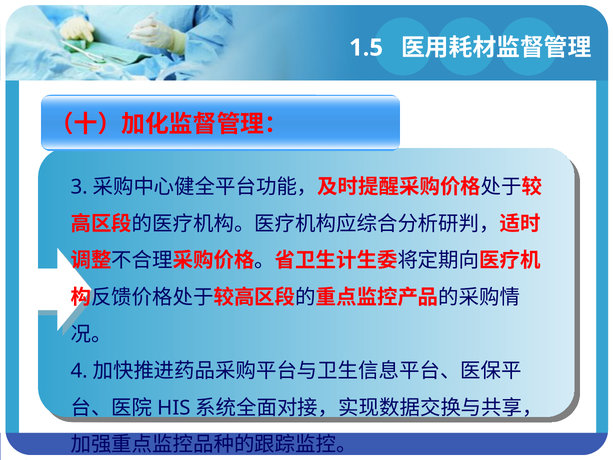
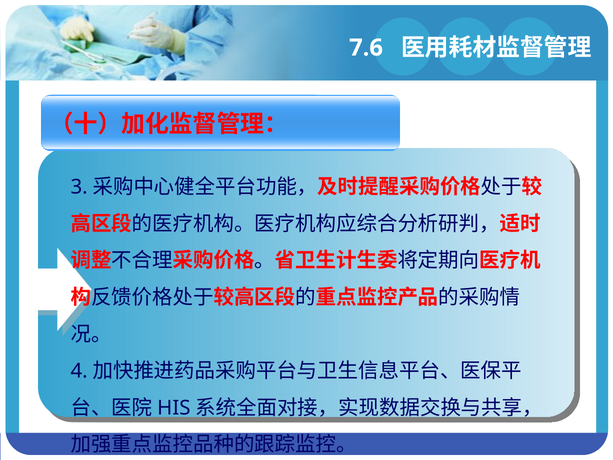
1.5: 1.5 -> 7.6
